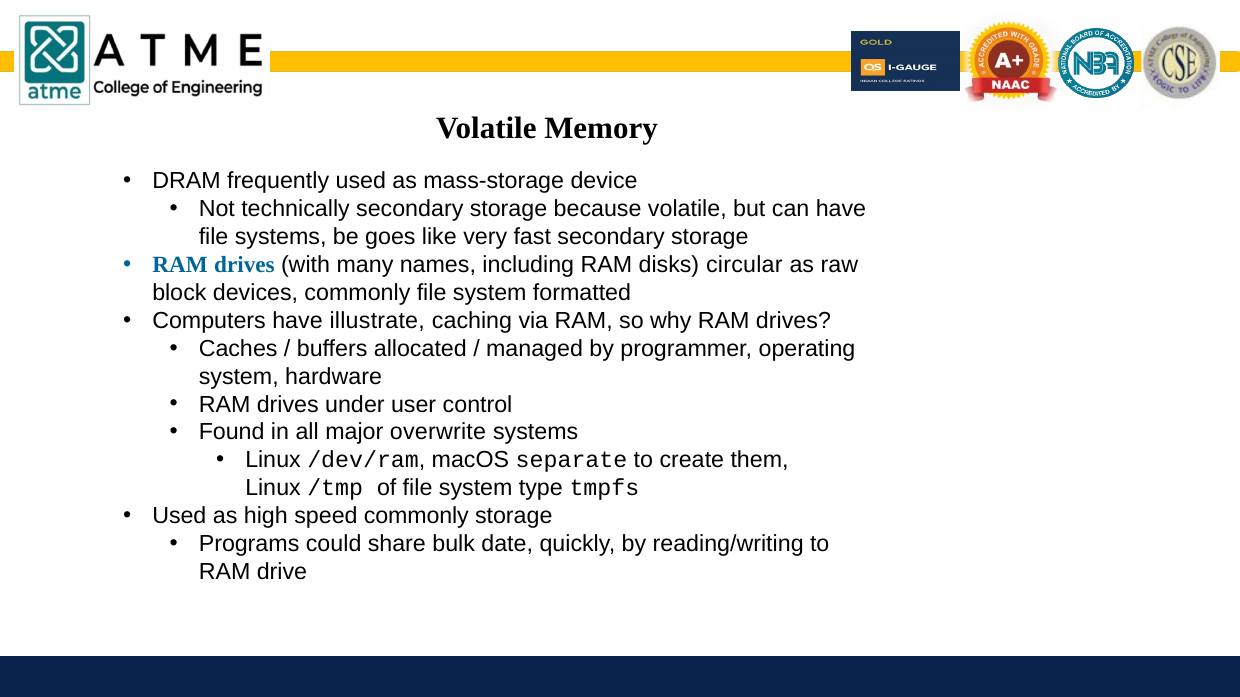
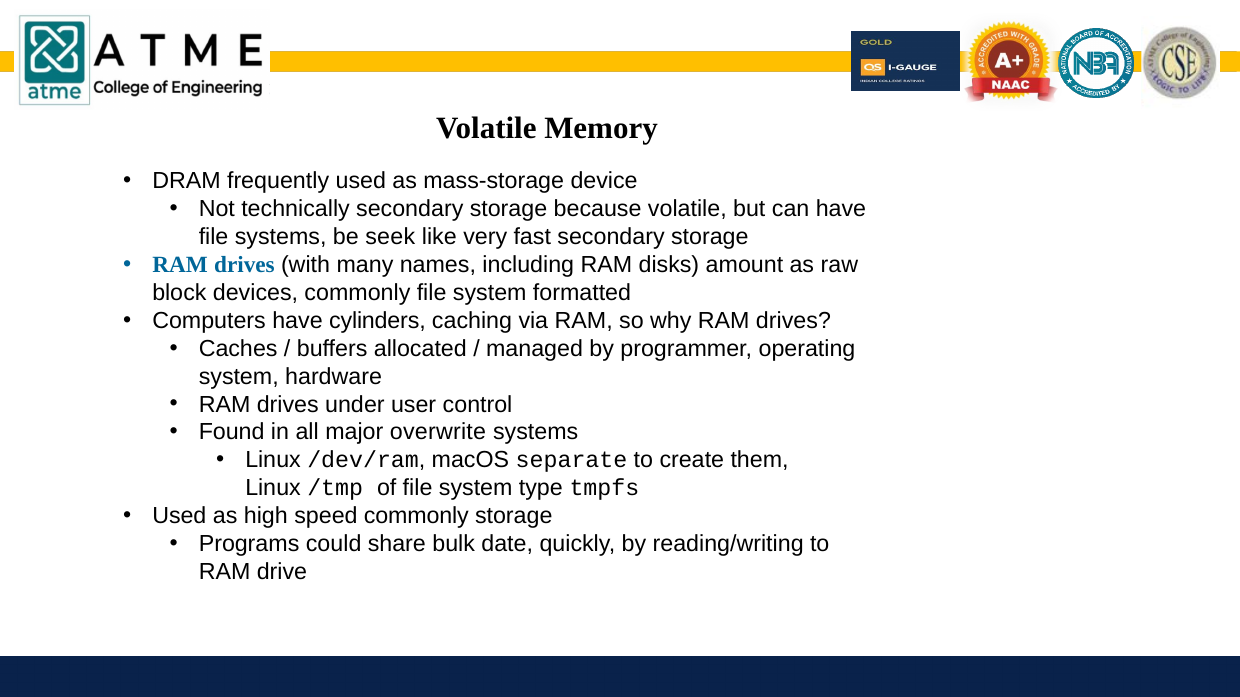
goes: goes -> seek
circular: circular -> amount
illustrate: illustrate -> cylinders
